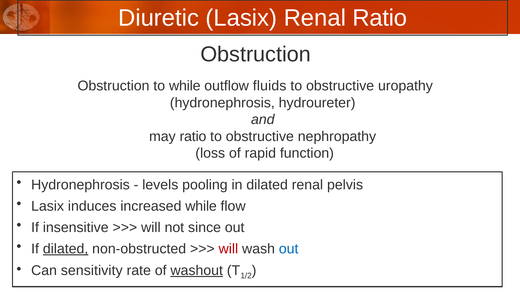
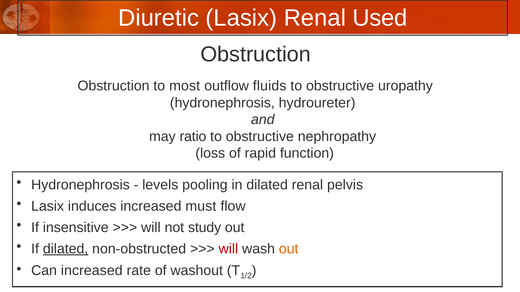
Renal Ratio: Ratio -> Used
to while: while -> most
increased while: while -> must
since: since -> study
out at (289, 249) colour: blue -> orange
Can sensitivity: sensitivity -> increased
washout underline: present -> none
